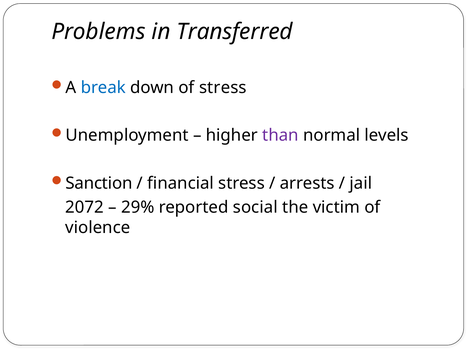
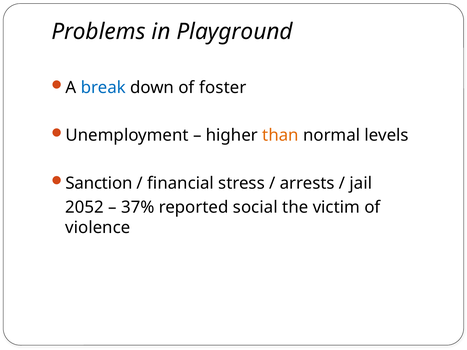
Transferred: Transferred -> Playground
of stress: stress -> foster
than colour: purple -> orange
2072: 2072 -> 2052
29%: 29% -> 37%
